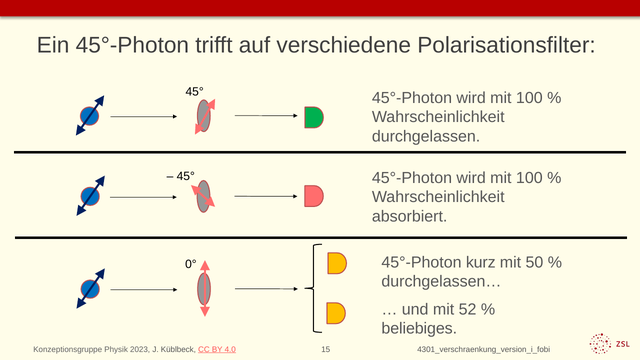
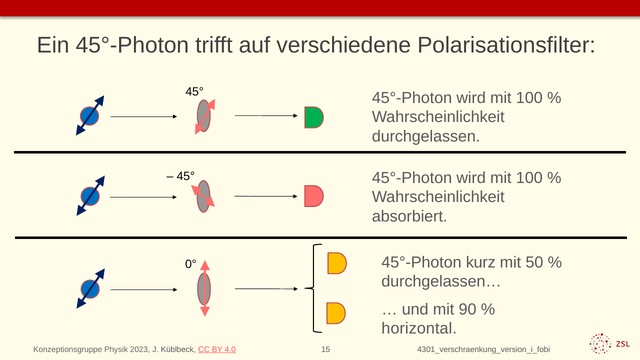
52: 52 -> 90
beliebiges: beliebiges -> horizontal
